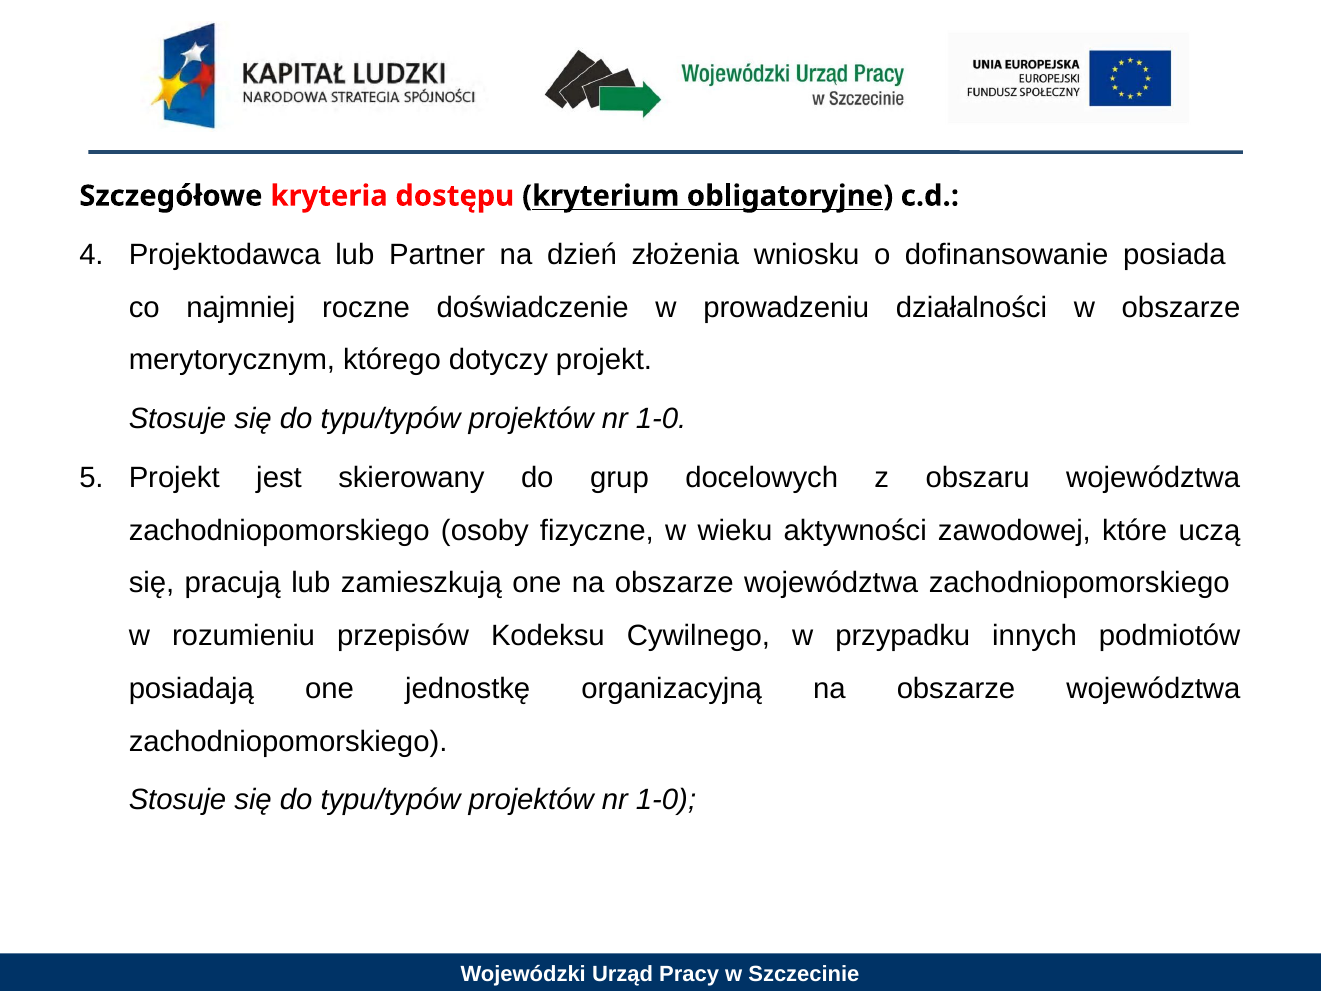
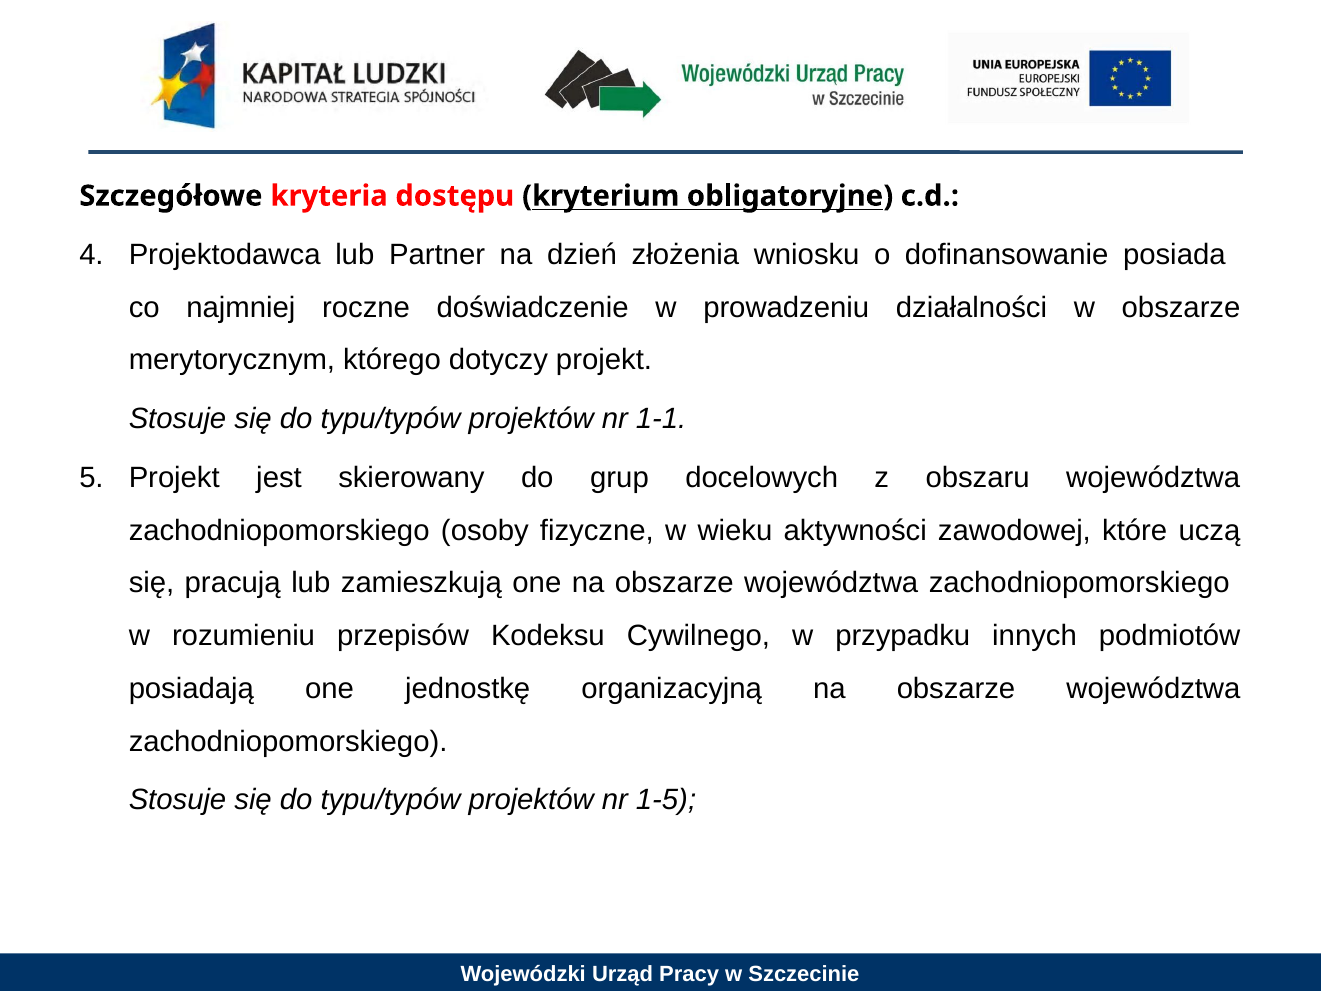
1-0 at (661, 419): 1-0 -> 1-1
1-0 at (666, 800): 1-0 -> 1-5
